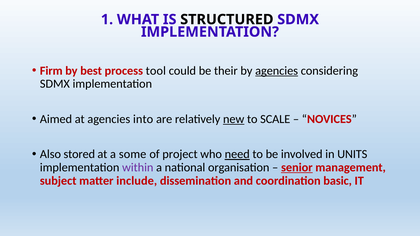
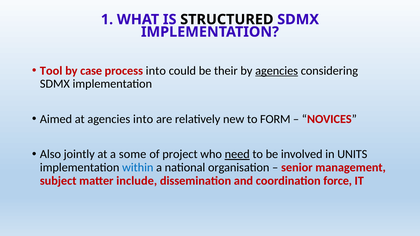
Firm: Firm -> Tool
best: best -> case
process tool: tool -> into
new underline: present -> none
SCALE: SCALE -> FORM
stored: stored -> jointly
within colour: purple -> blue
senior underline: present -> none
basic: basic -> force
